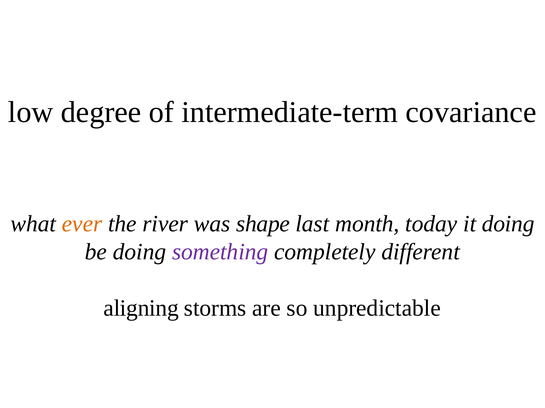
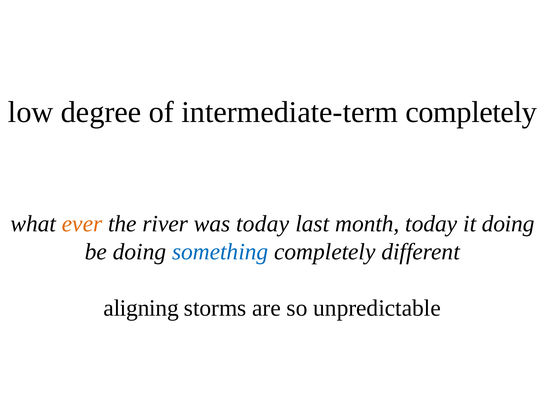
intermediate-term covariance: covariance -> completely
was shape: shape -> today
something colour: purple -> blue
